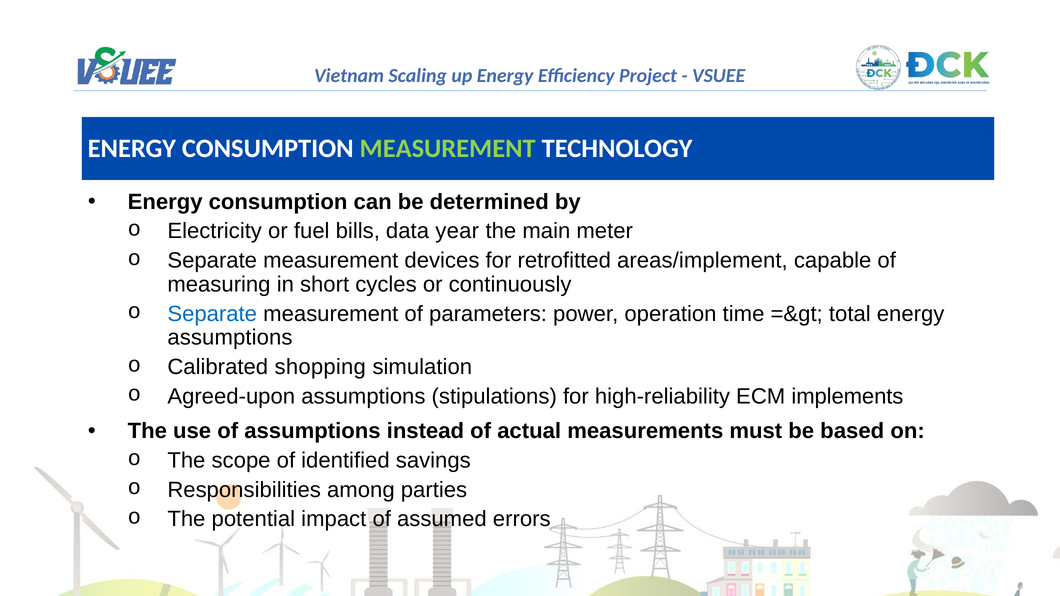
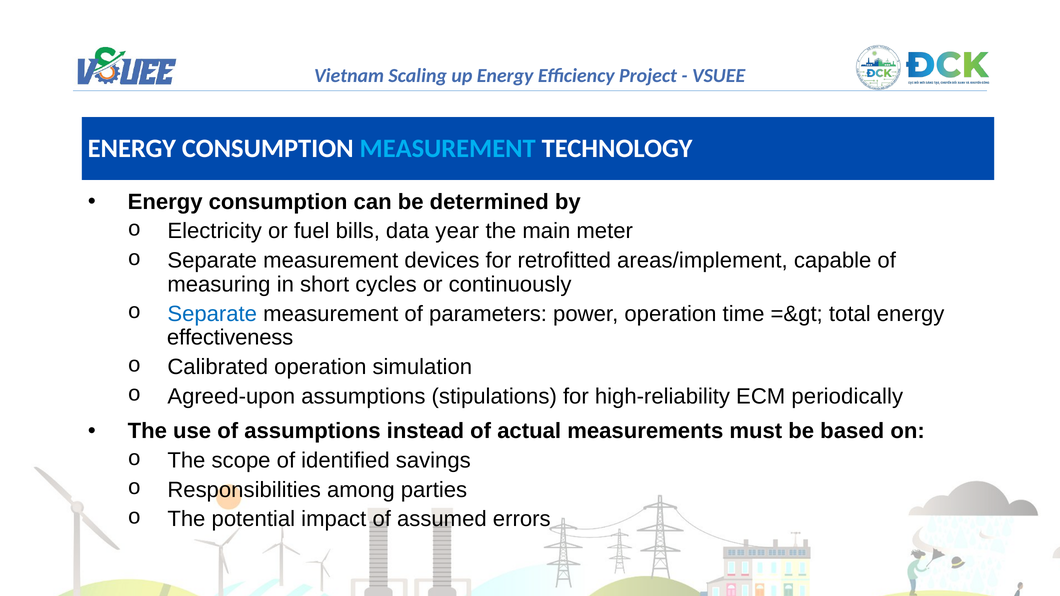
MEASUREMENT at (448, 148) colour: light green -> light blue
assumptions at (230, 338): assumptions -> effectiveness
Calibrated shopping: shopping -> operation
implements: implements -> periodically
